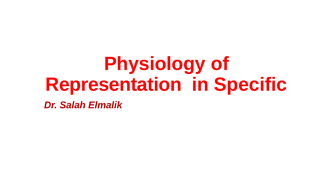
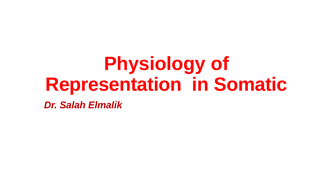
Specific: Specific -> Somatic
